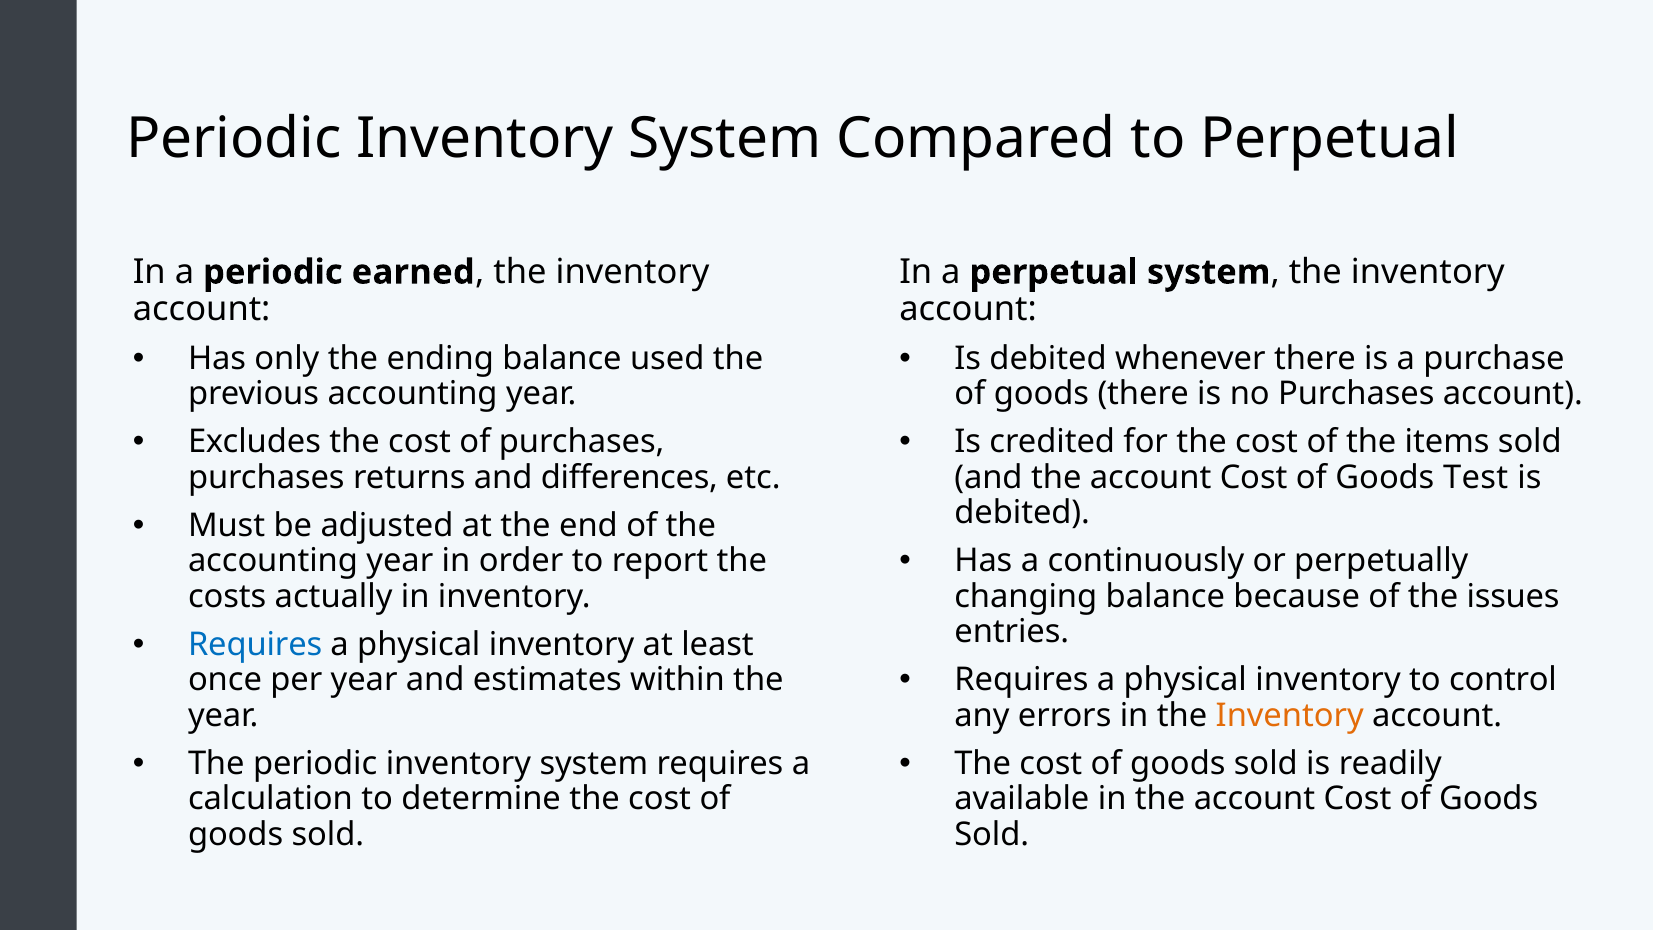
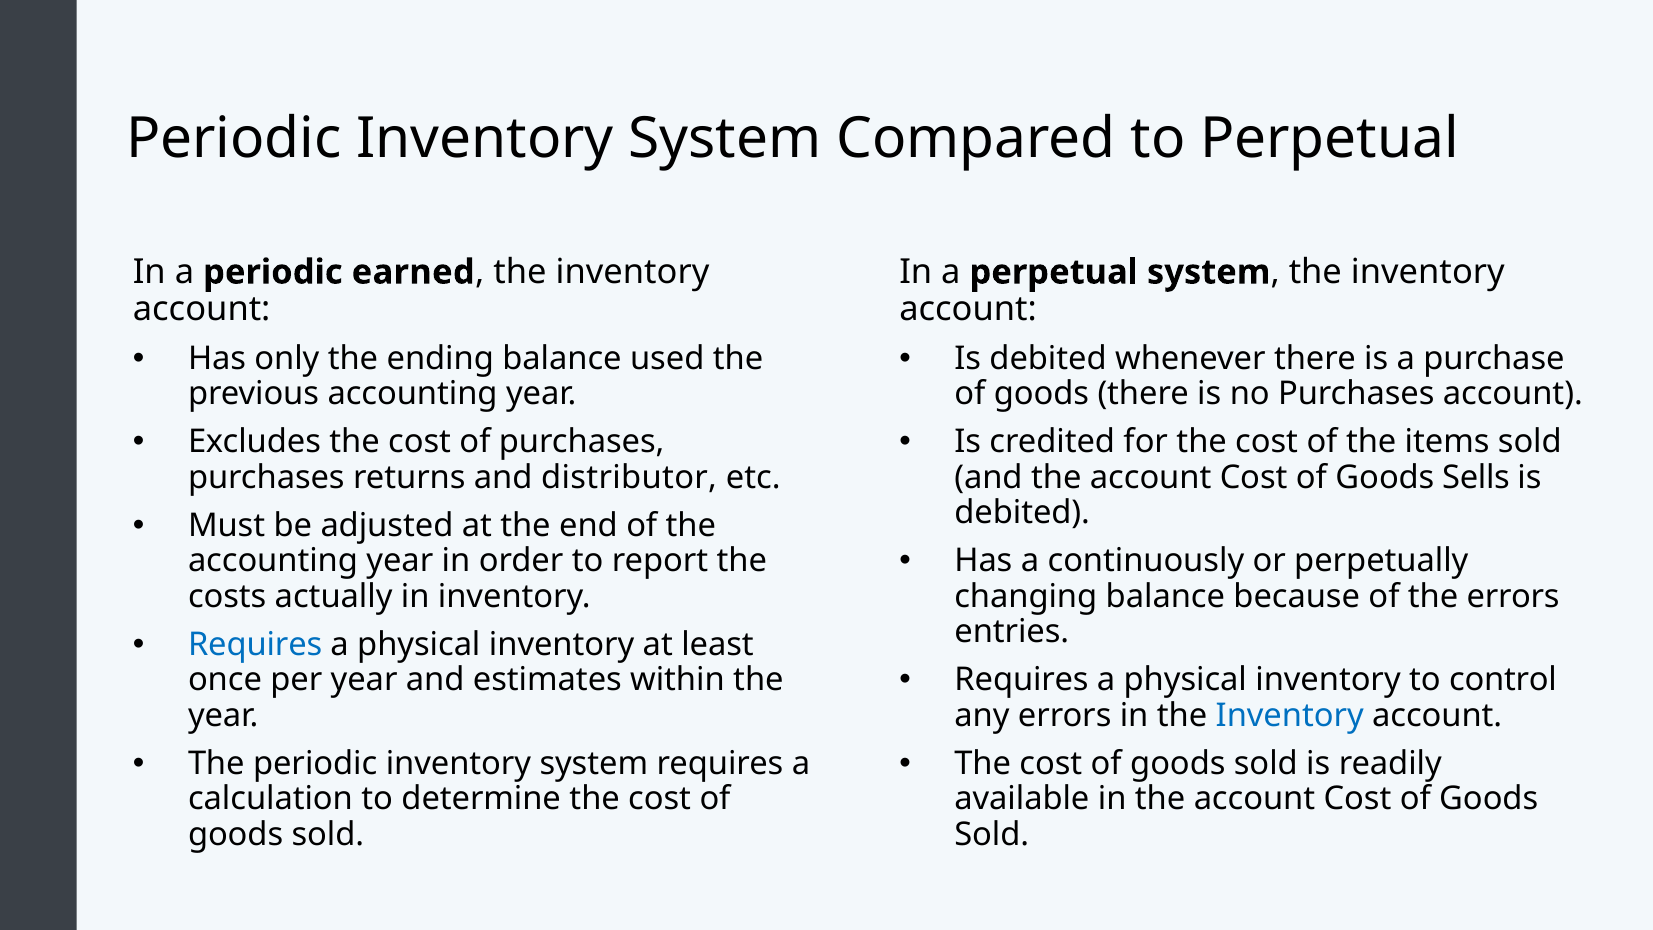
differences: differences -> distributor
Test: Test -> Sells
the issues: issues -> errors
Inventory at (1290, 715) colour: orange -> blue
